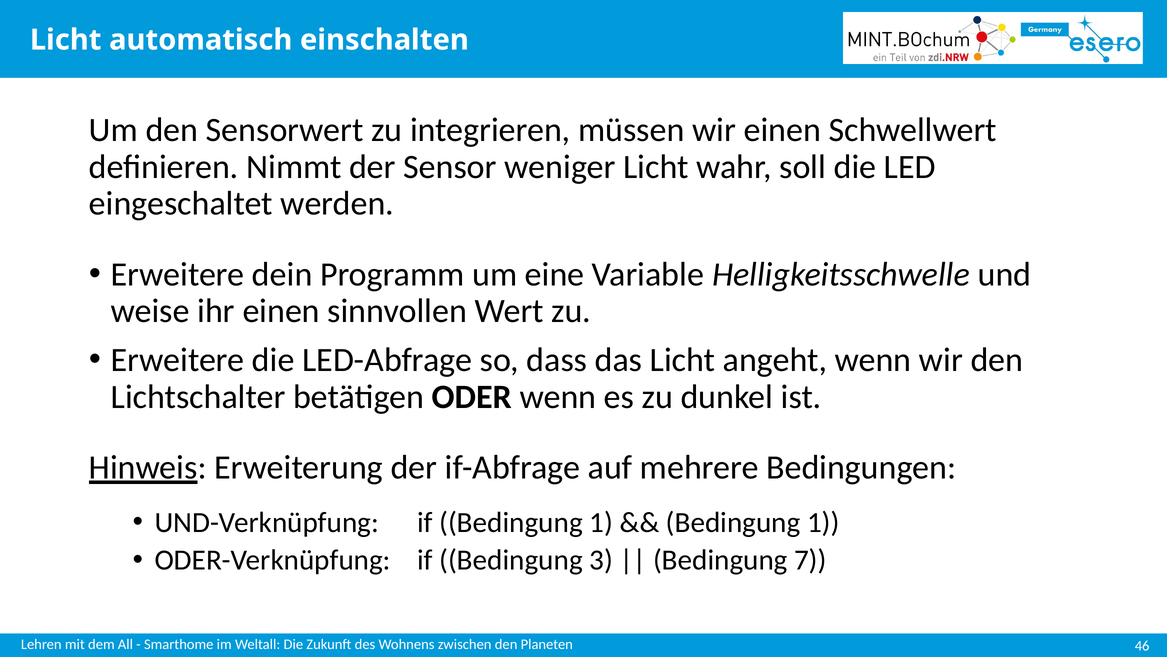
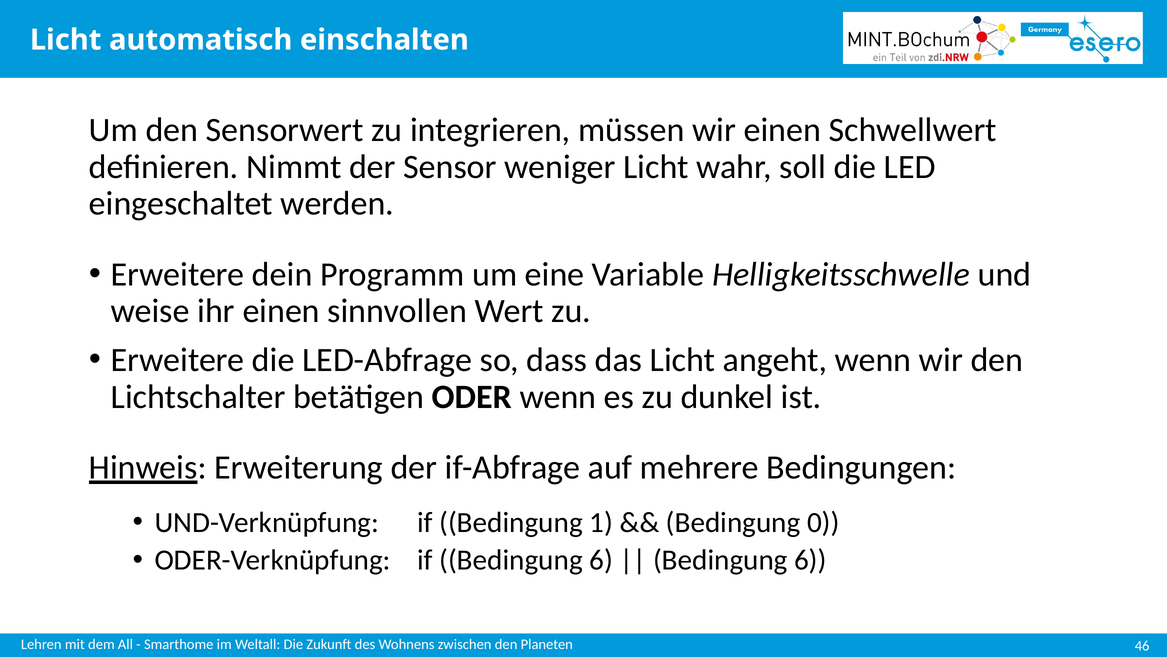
1 at (823, 522): 1 -> 0
if Bedingung 3: 3 -> 6
7 at (810, 560): 7 -> 6
